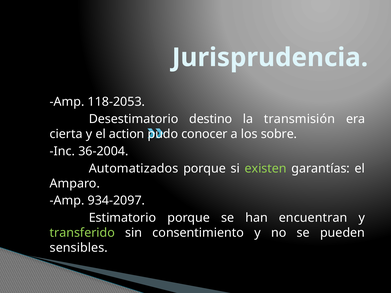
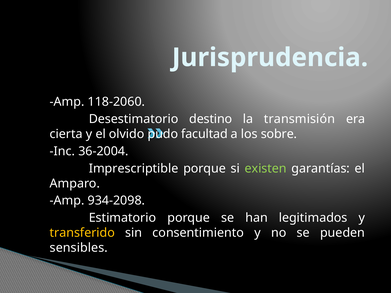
118-2053: 118-2053 -> 118-2060
action: action -> olvido
conocer: conocer -> facultad
Automatizados: Automatizados -> Imprescriptible
934-2097: 934-2097 -> 934-2098
encuentran: encuentran -> legitimados
transferido colour: light green -> yellow
